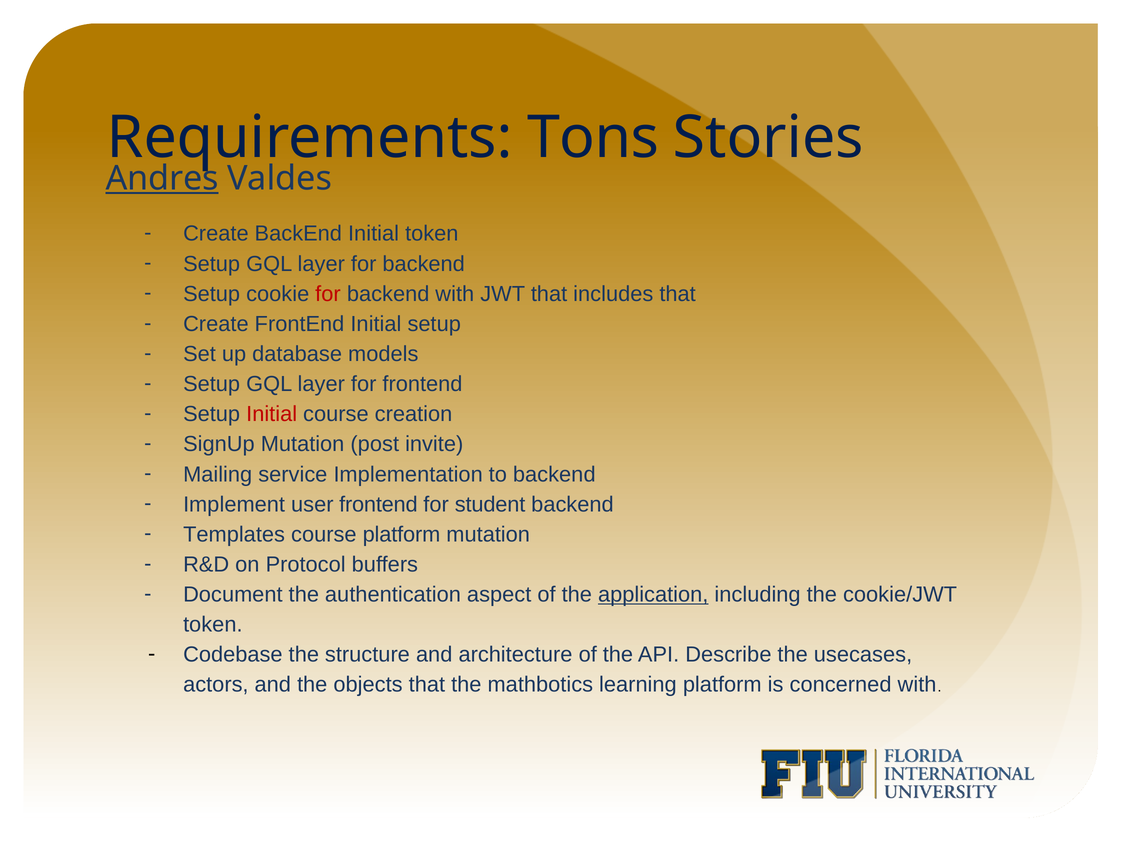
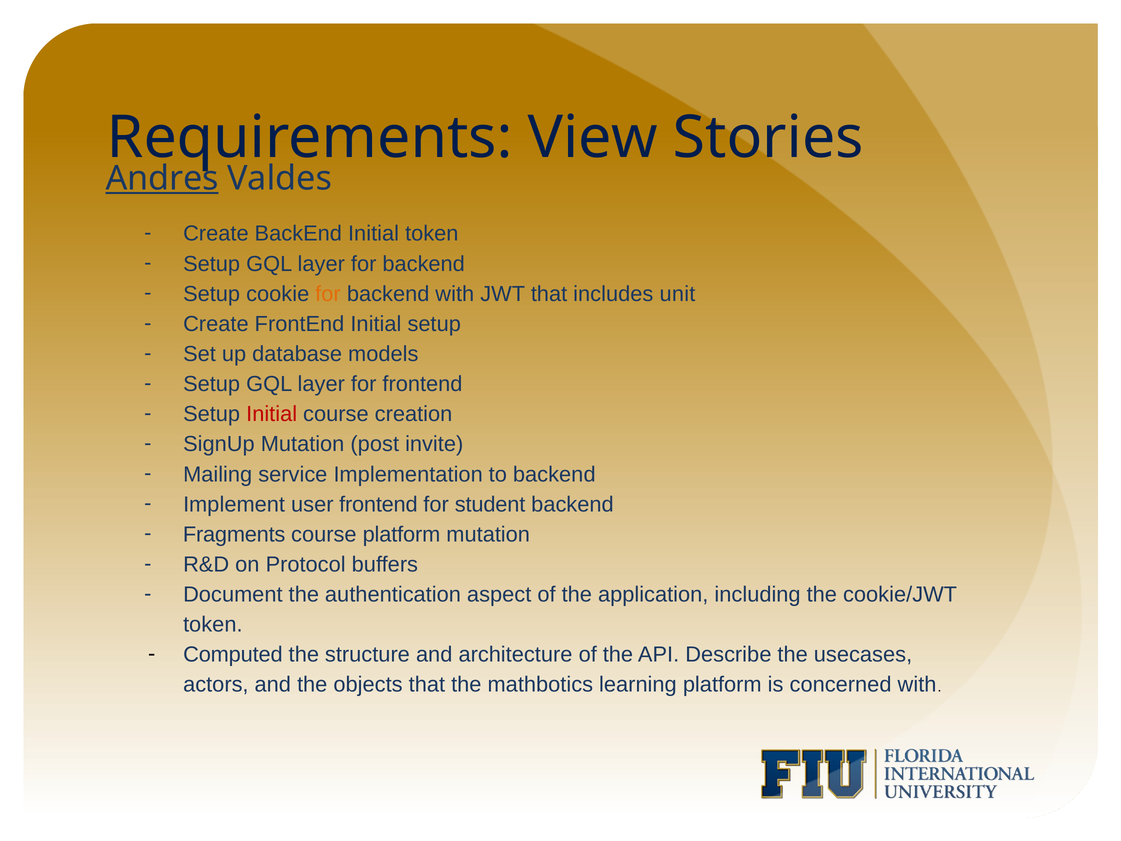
Tons: Tons -> View
for at (328, 294) colour: red -> orange
includes that: that -> unit
Templates: Templates -> Fragments
application underline: present -> none
Codebase: Codebase -> Computed
